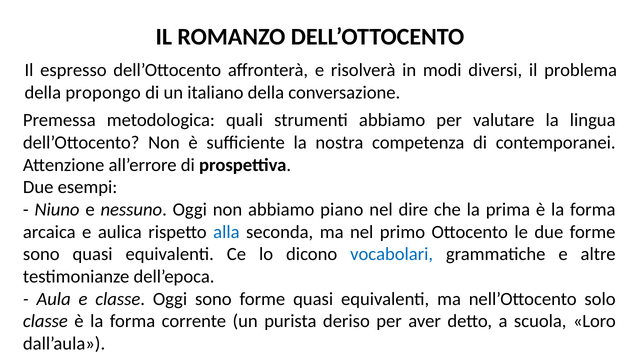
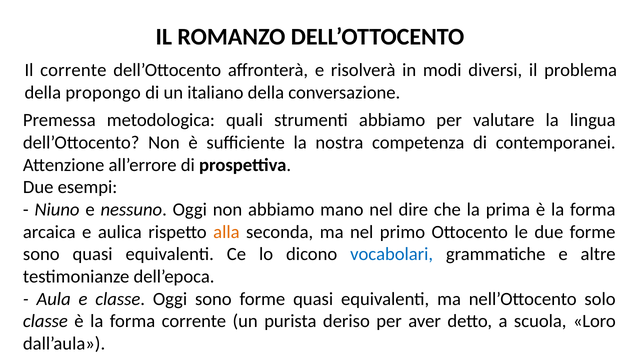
Il espresso: espresso -> corrente
piano: piano -> mano
alla colour: blue -> orange
